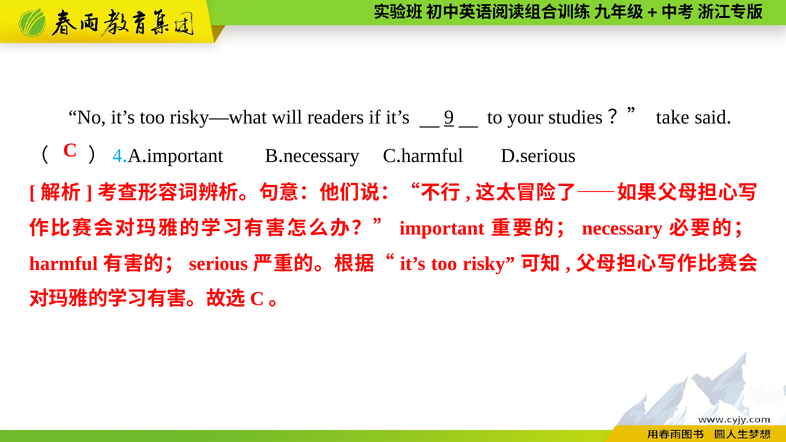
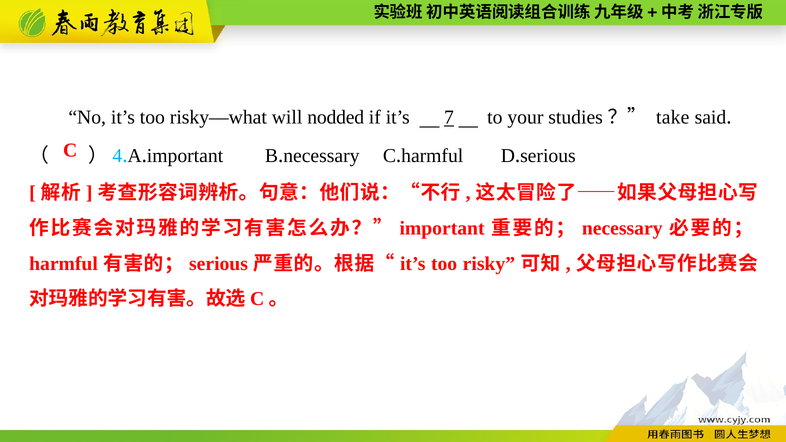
readers: readers -> nodded
9: 9 -> 7
